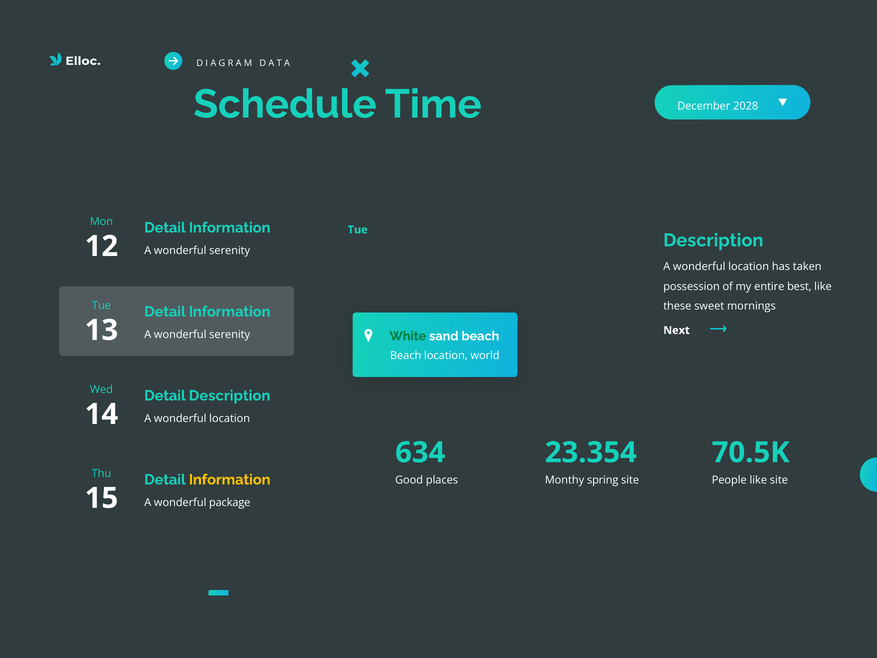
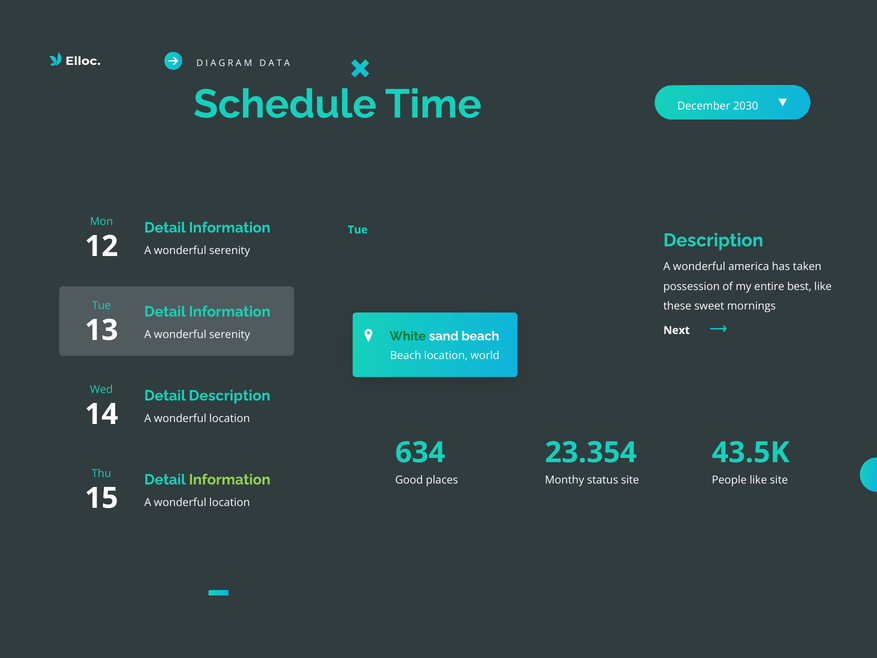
2028: 2028 -> 2030
location at (749, 266): location -> america
70.5K: 70.5K -> 43.5K
Information at (230, 479) colour: yellow -> light green
spring: spring -> status
package at (230, 502): package -> location
